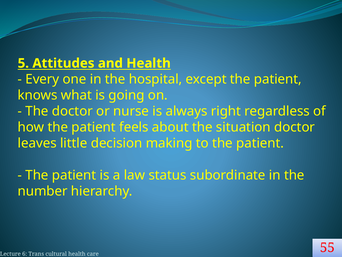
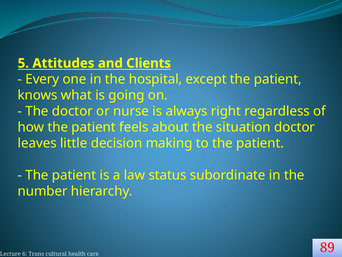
and Health: Health -> Clients
55: 55 -> 89
